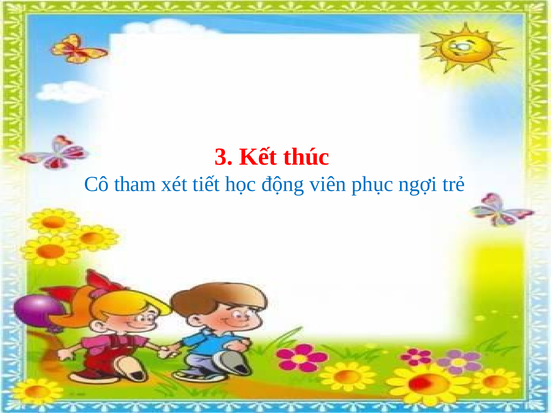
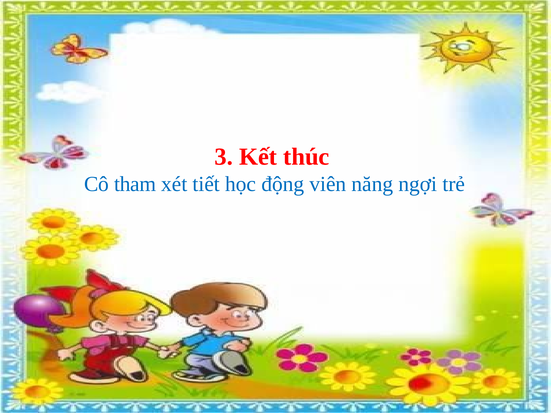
phục: phục -> năng
